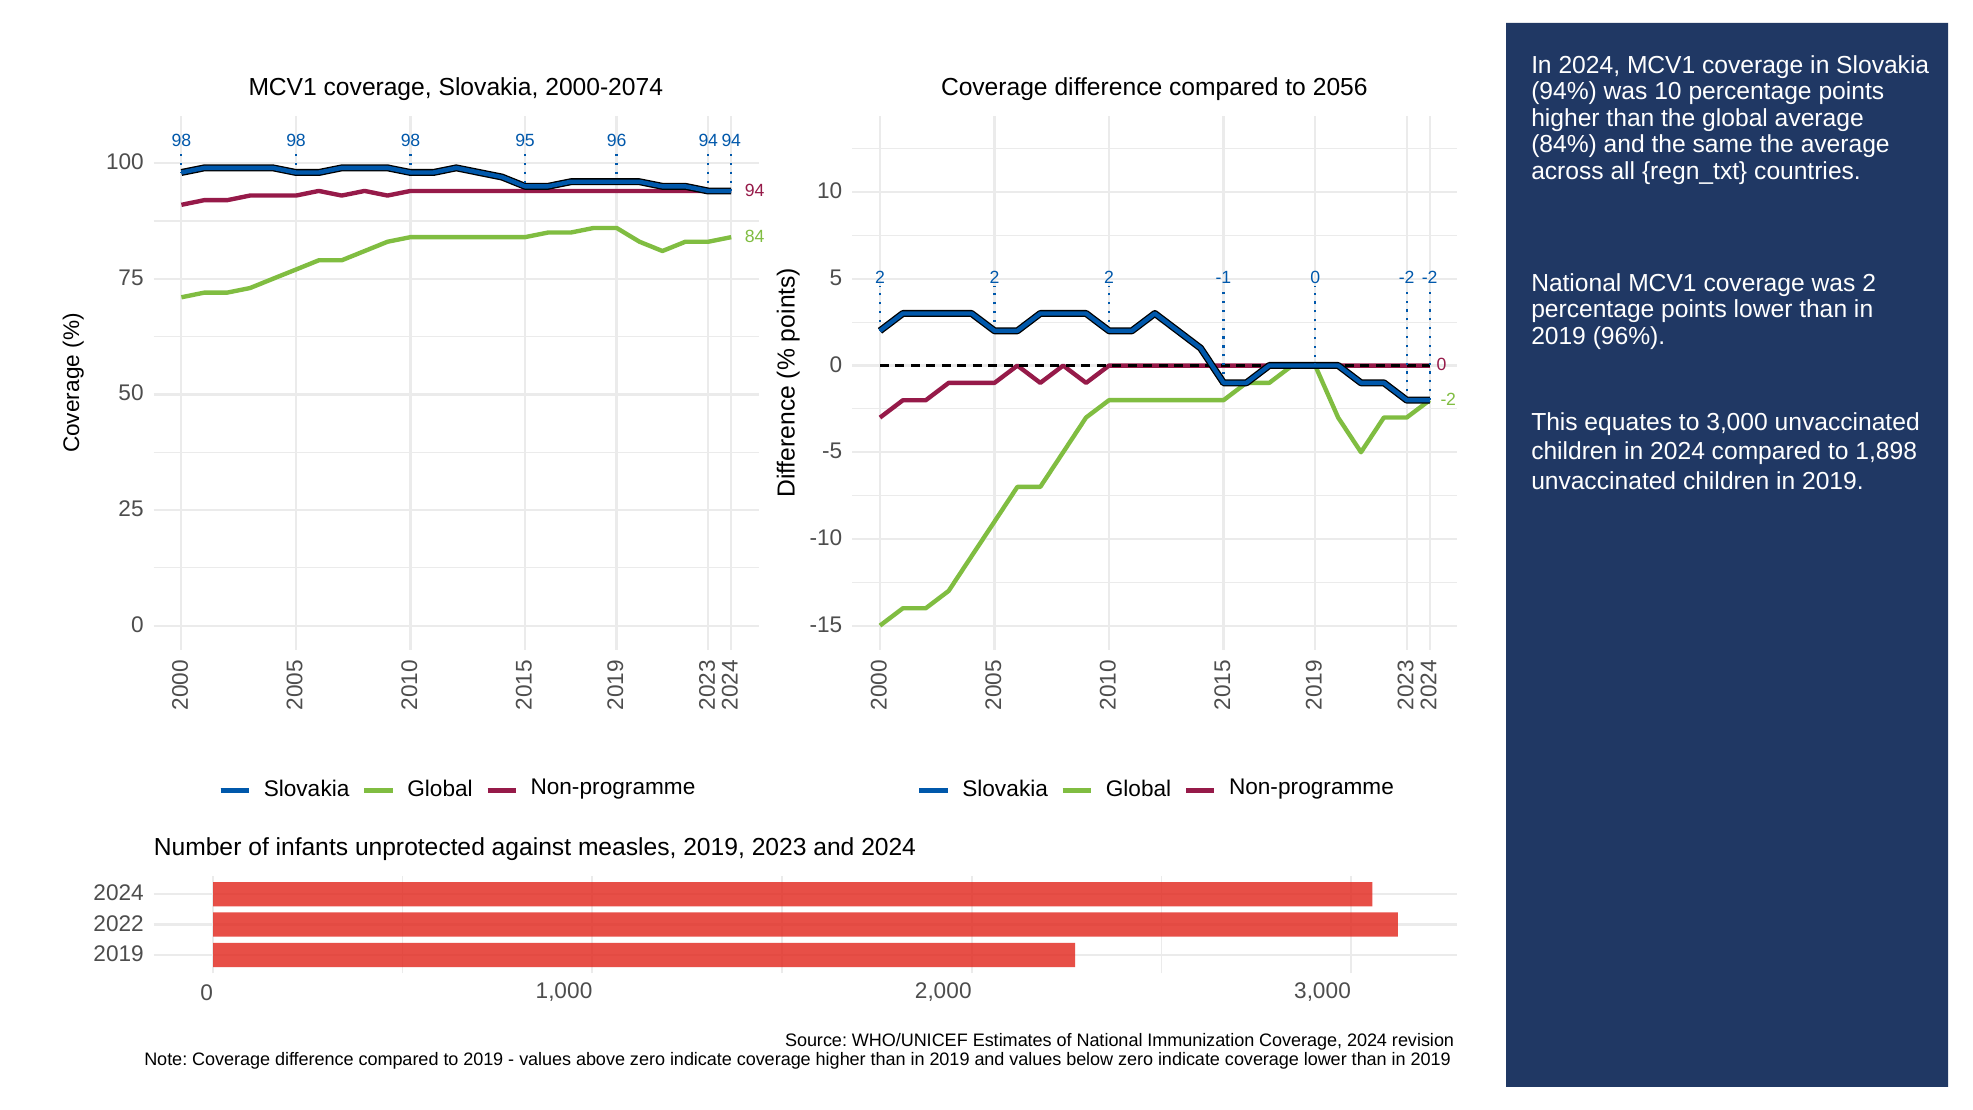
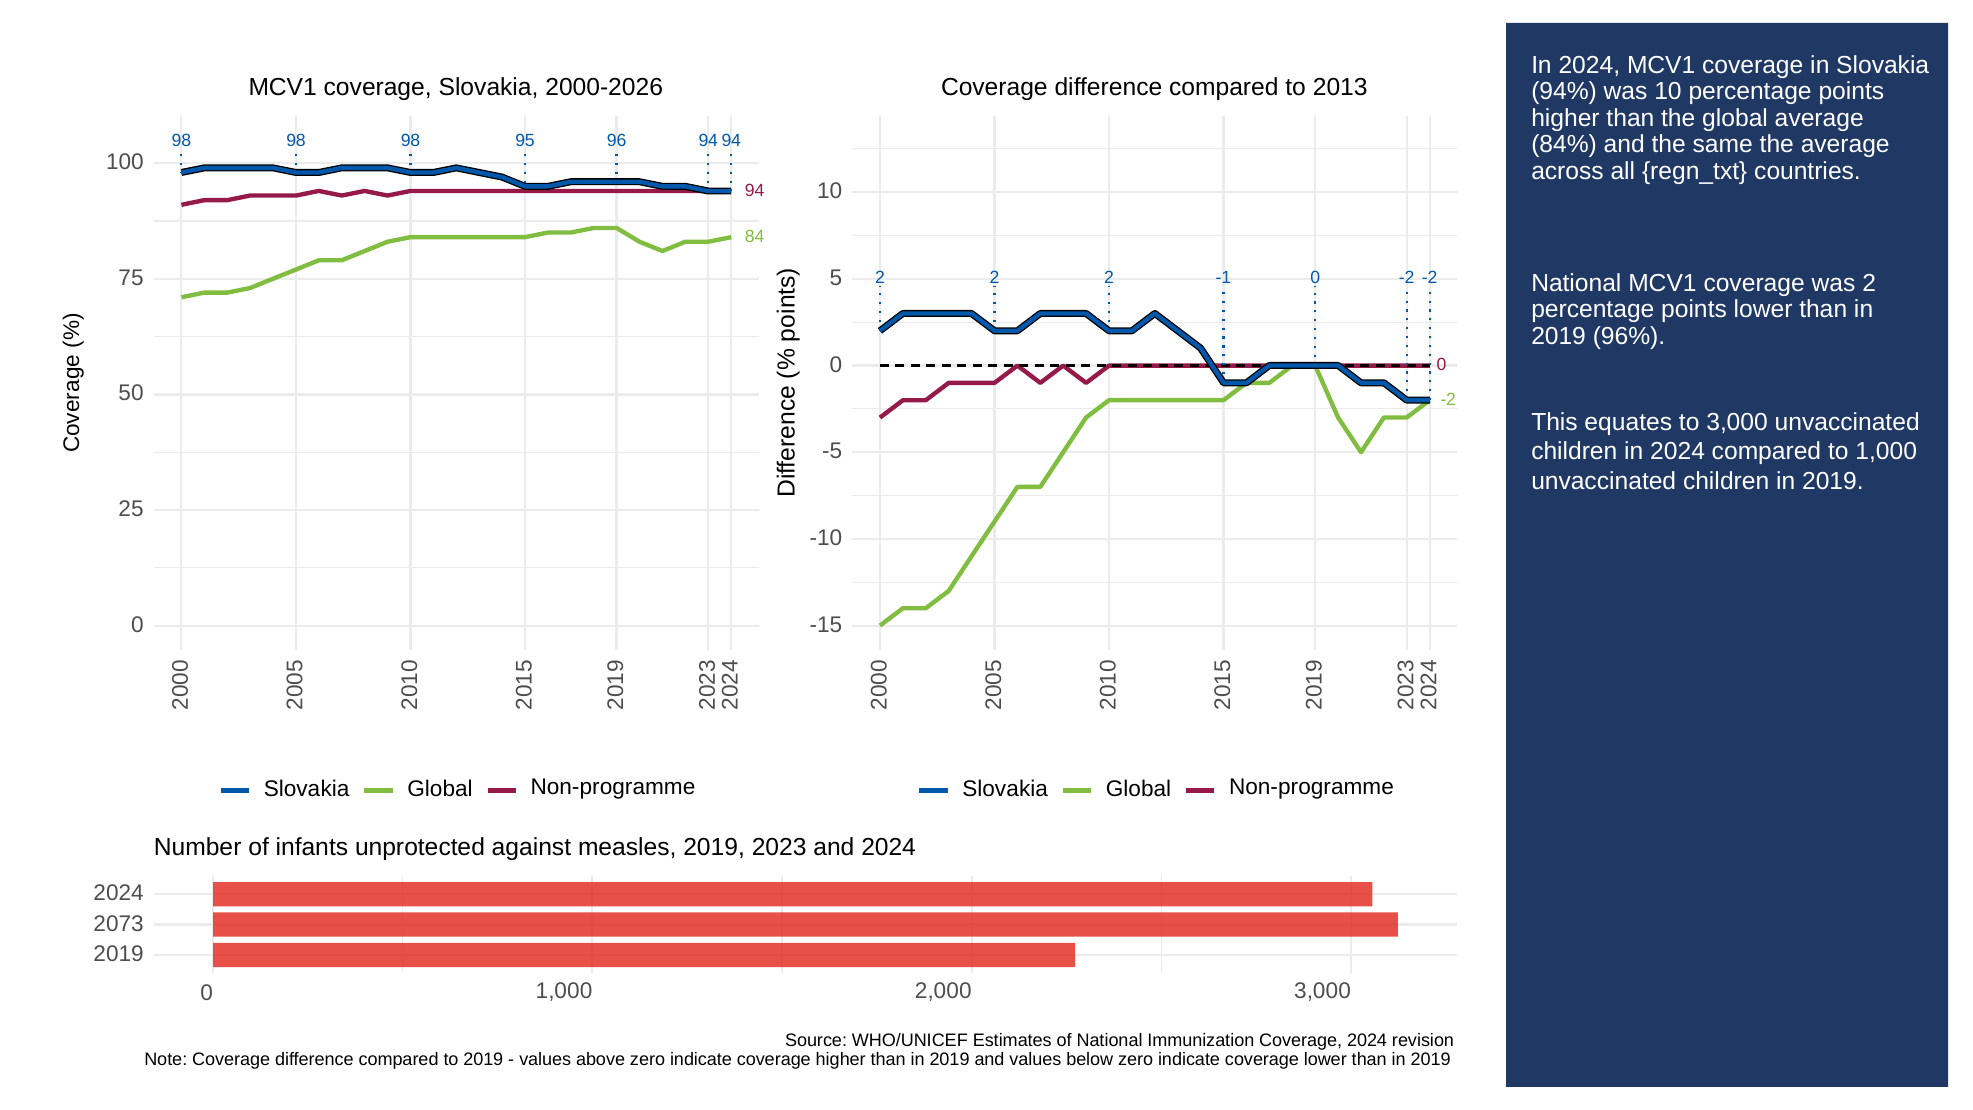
2000-2074: 2000-2074 -> 2000-2026
2056: 2056 -> 2013
to 1,898: 1,898 -> 1,000
2022: 2022 -> 2073
